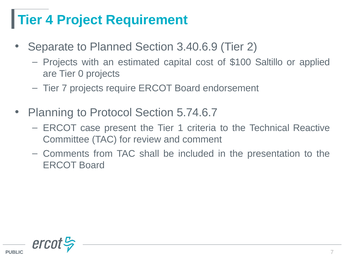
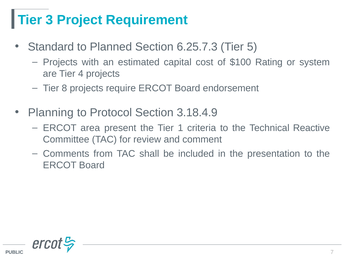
4: 4 -> 3
Separate: Separate -> Standard
3.40.6.9: 3.40.6.9 -> 6.25.7.3
2: 2 -> 5
Saltillo: Saltillo -> Rating
applied: applied -> system
0: 0 -> 4
Tier 7: 7 -> 8
5.74.6.7: 5.74.6.7 -> 3.18.4.9
case: case -> area
